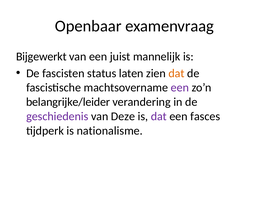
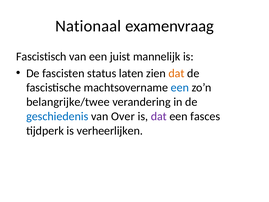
Openbaar: Openbaar -> Nationaal
Bijgewerkt: Bijgewerkt -> Fascistisch
een at (180, 88) colour: purple -> blue
belangrijke/leider: belangrijke/leider -> belangrijke/twee
geschiedenis colour: purple -> blue
Deze: Deze -> Over
nationalisme: nationalisme -> verheerlijken
